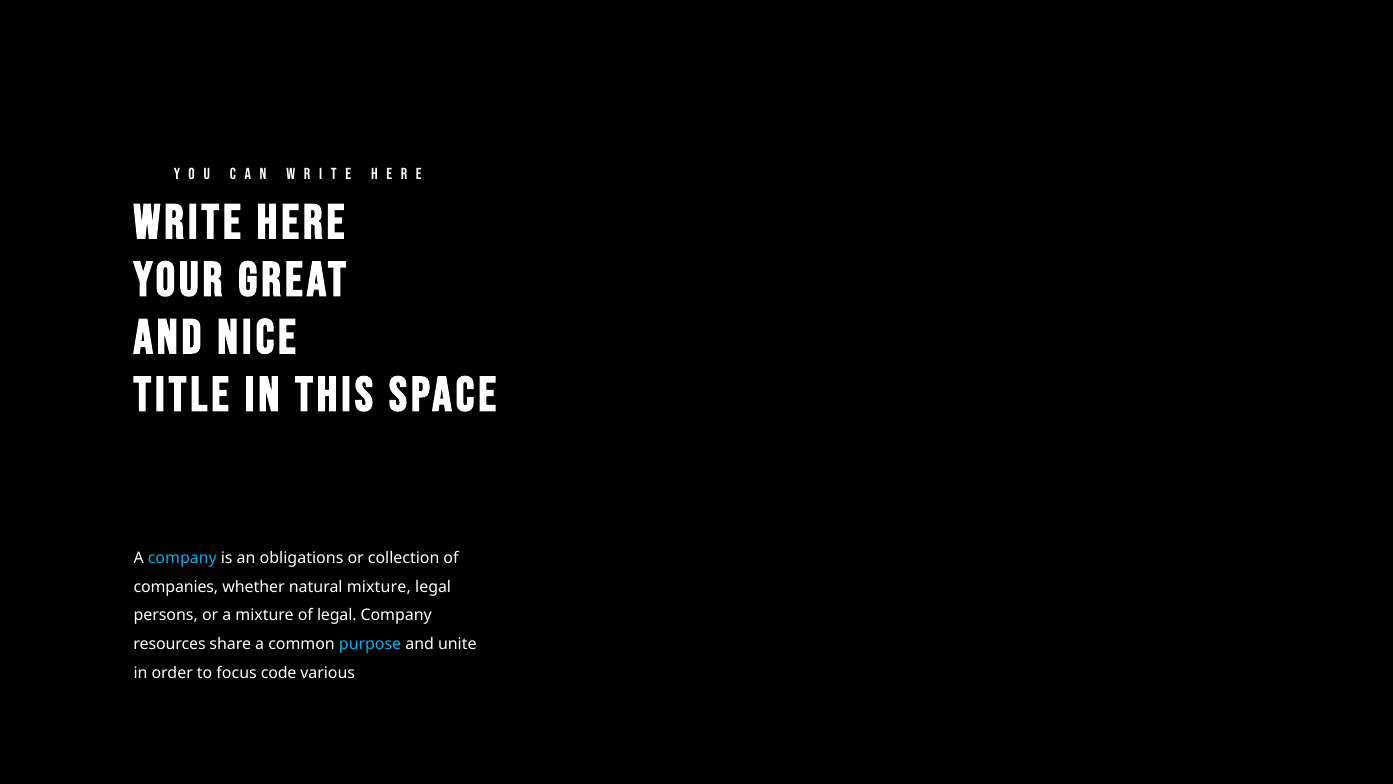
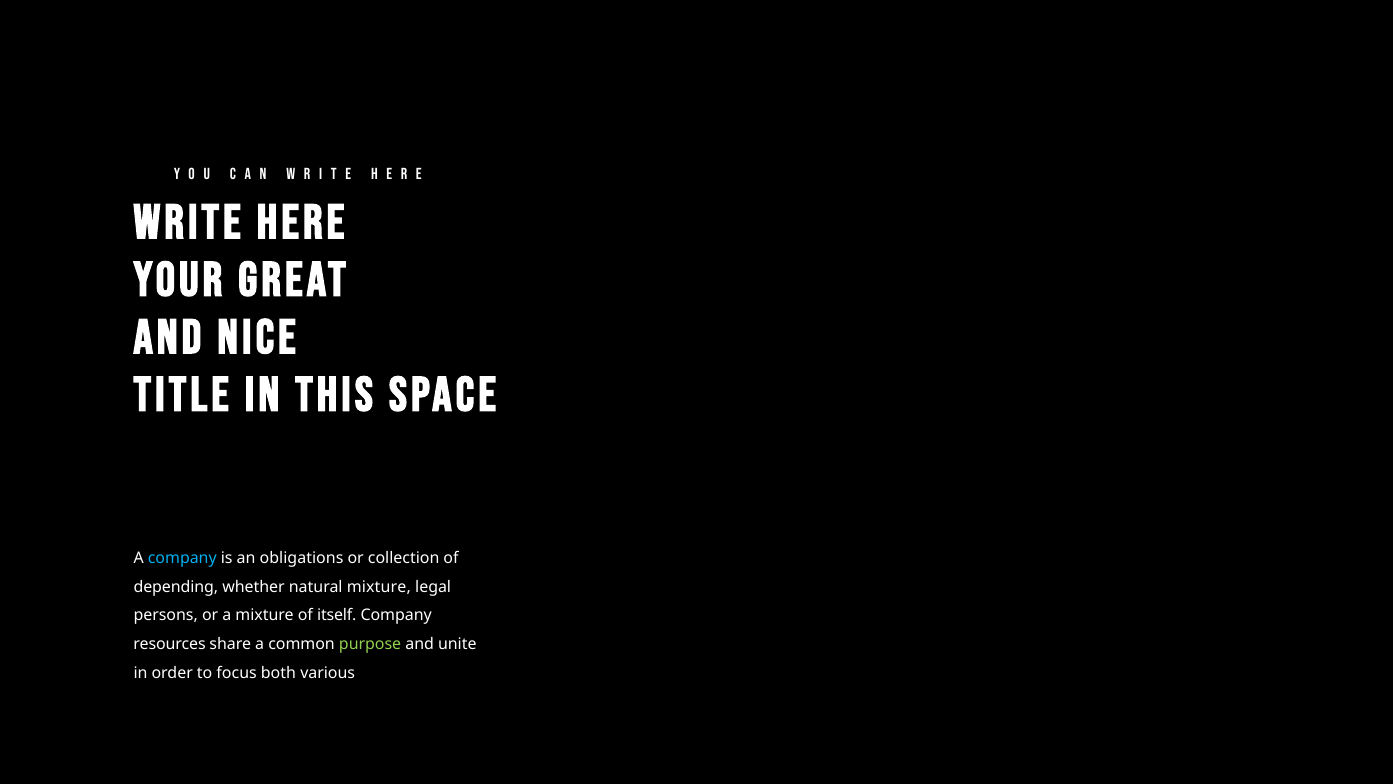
companies: companies -> depending
of legal: legal -> itself
purpose colour: light blue -> light green
code: code -> both
